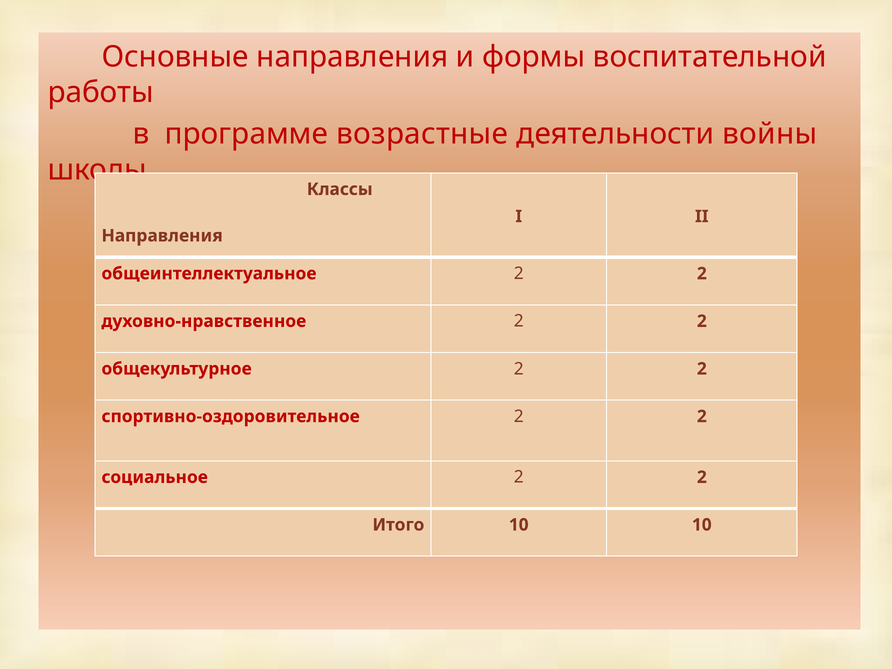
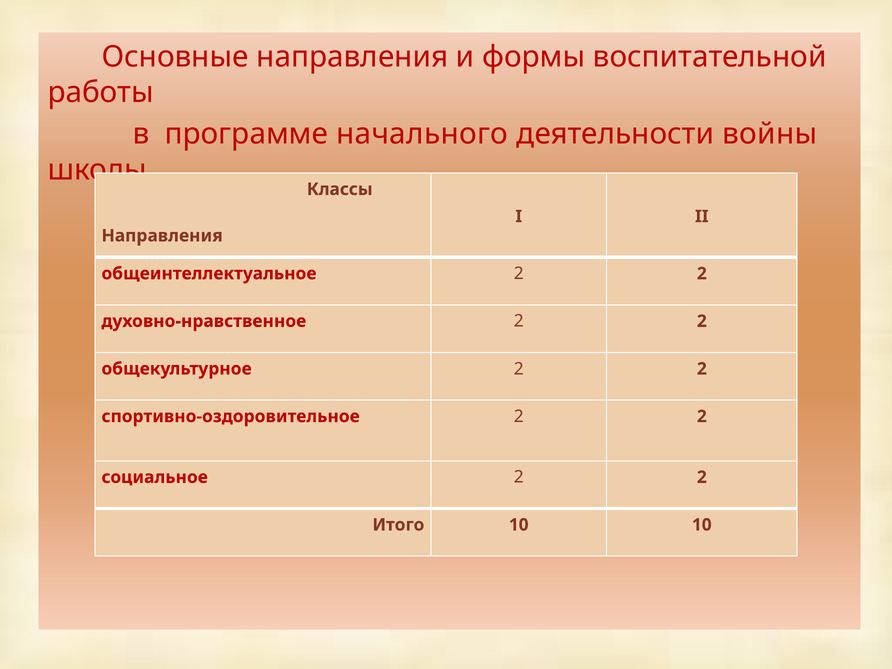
возрастные: возрастные -> начального
